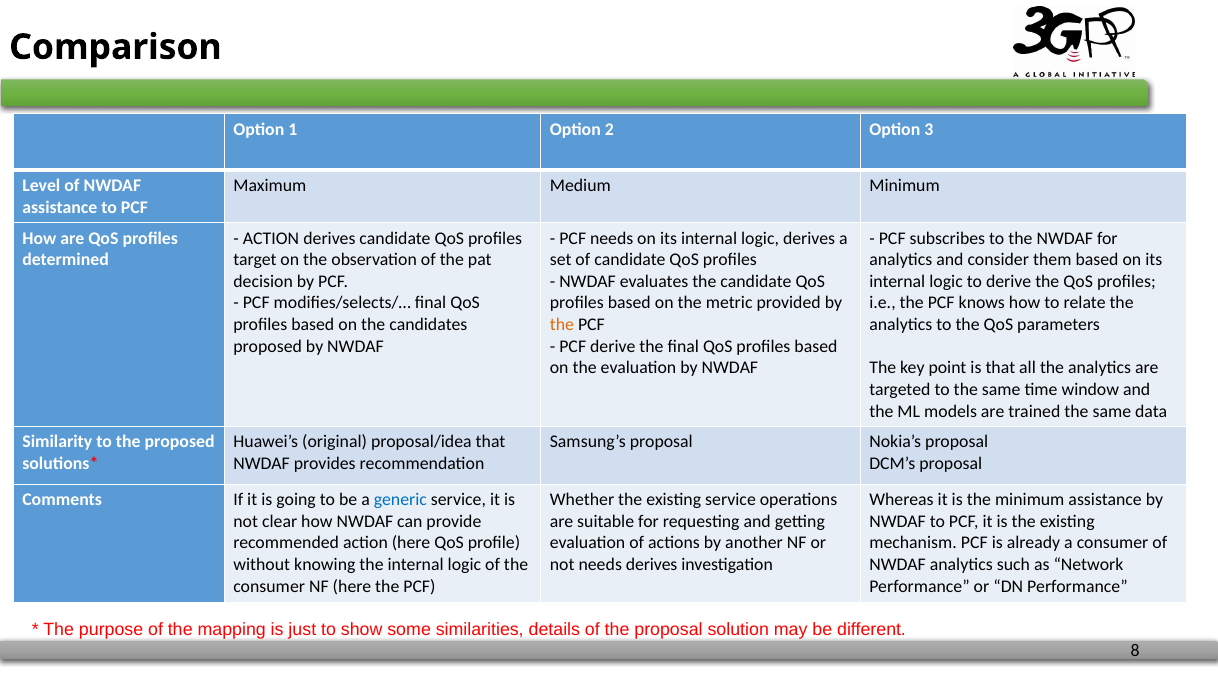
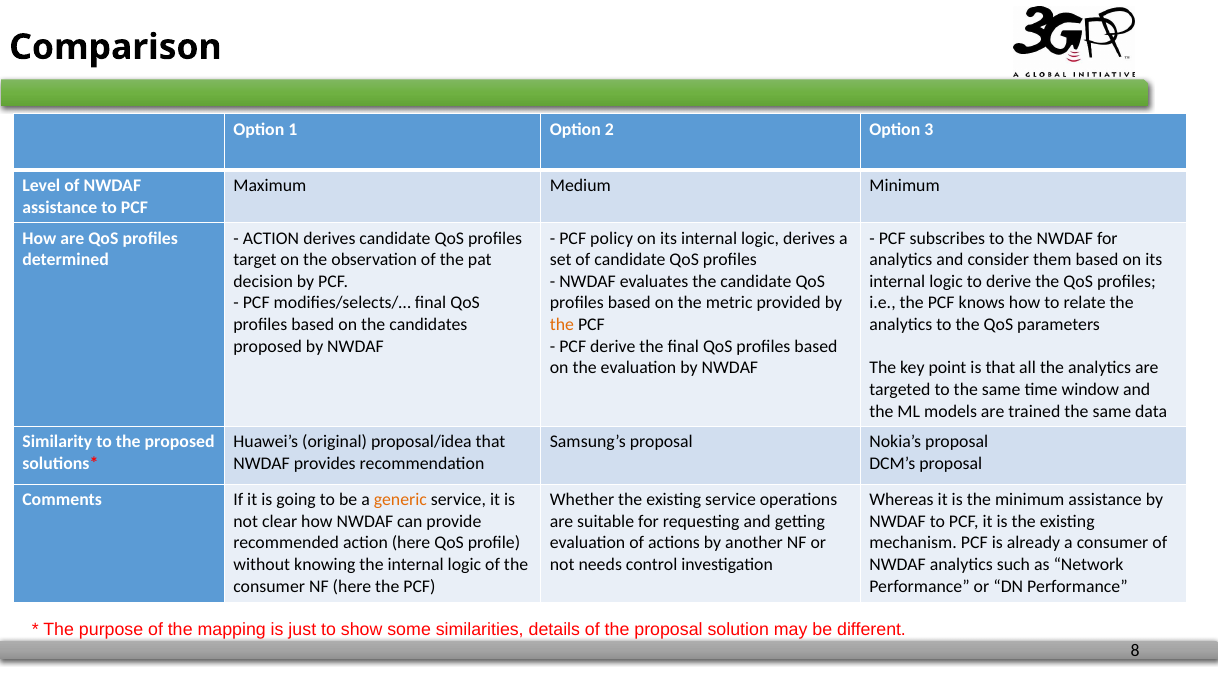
PCF needs: needs -> policy
generic colour: blue -> orange
needs derives: derives -> control
